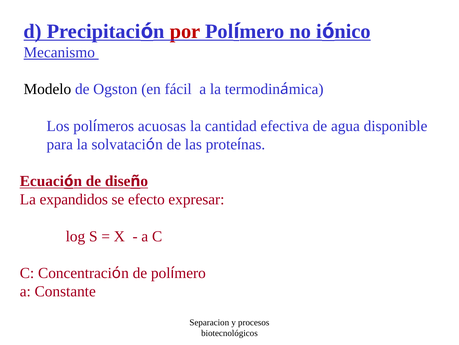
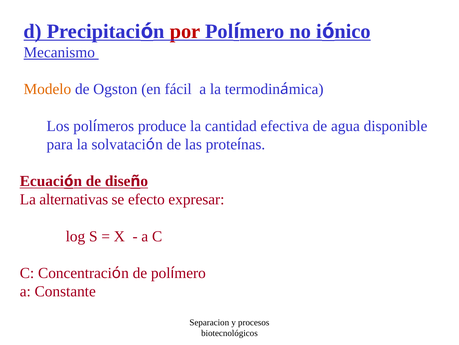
Modelo colour: black -> orange
acuosas: acuosas -> produce
expandidos: expandidos -> alternativas
